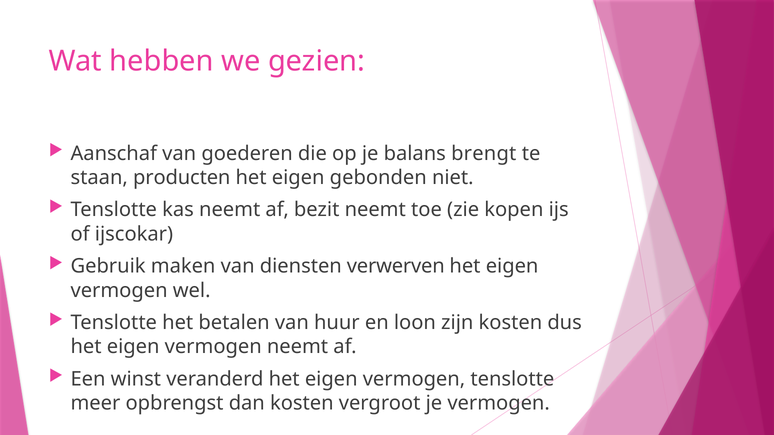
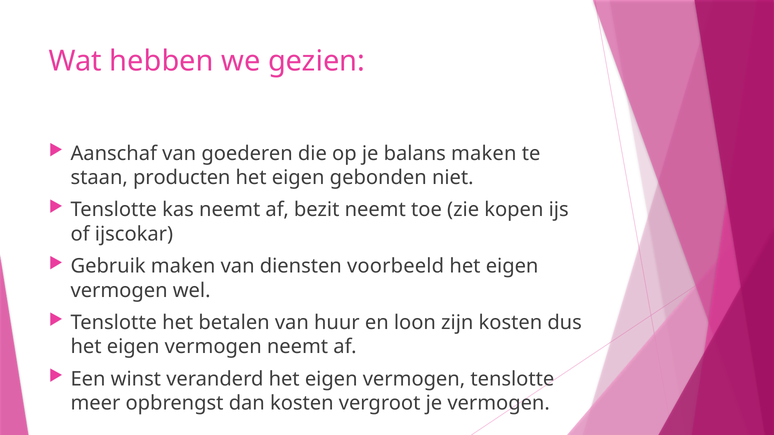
balans brengt: brengt -> maken
verwerven: verwerven -> voorbeeld
